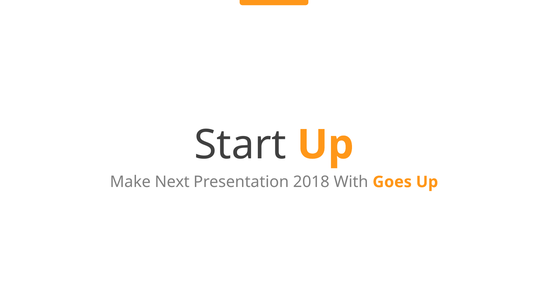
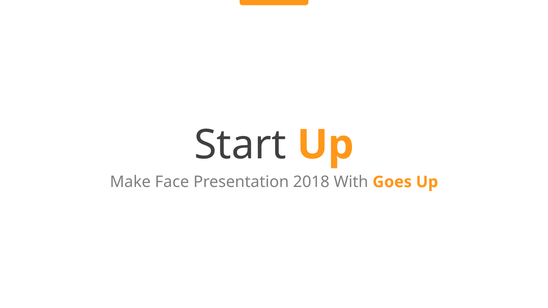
Next: Next -> Face
